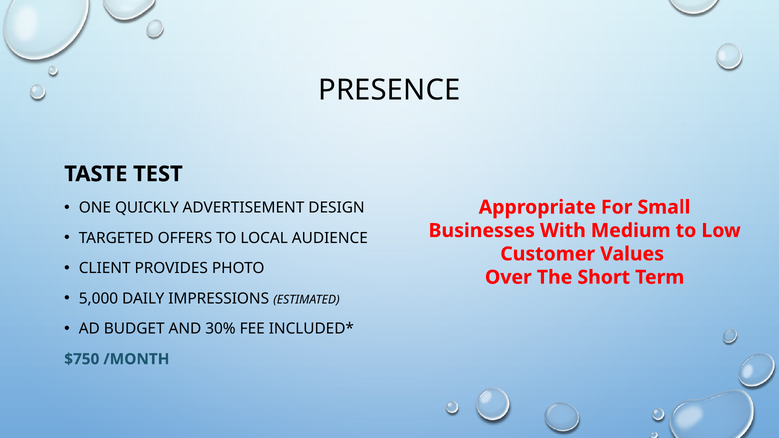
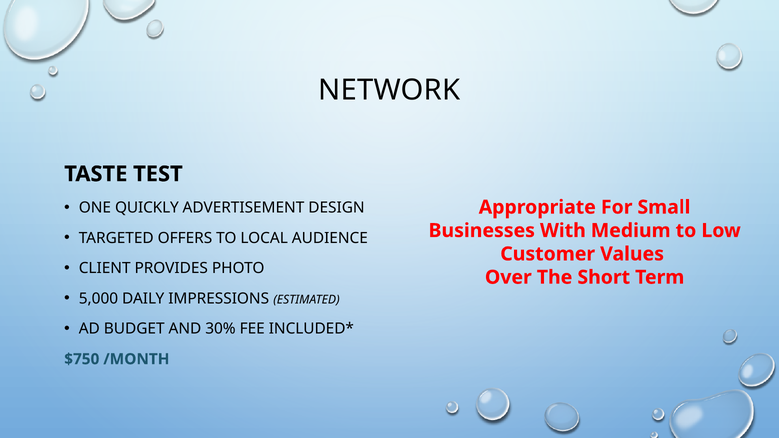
PRESENCE: PRESENCE -> NETWORK
